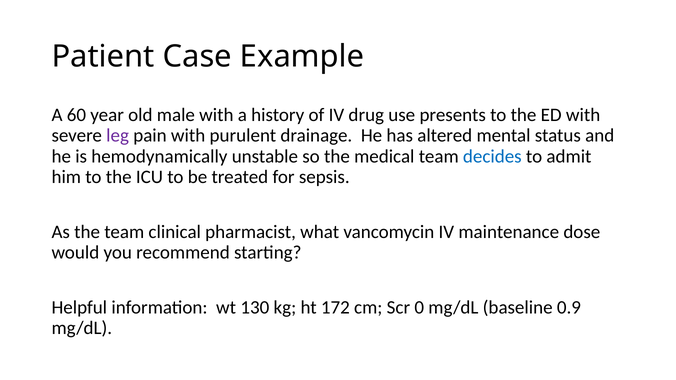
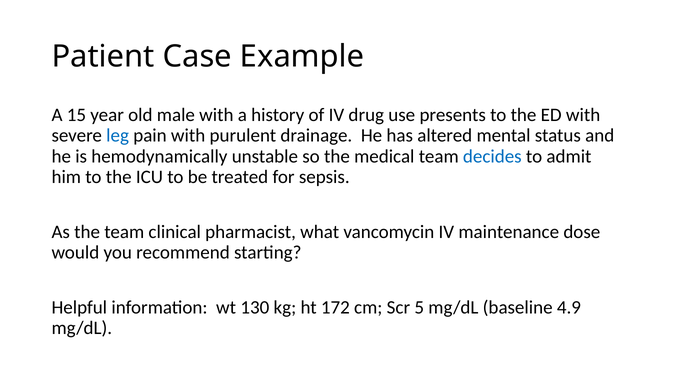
60: 60 -> 15
leg colour: purple -> blue
0: 0 -> 5
0.9: 0.9 -> 4.9
